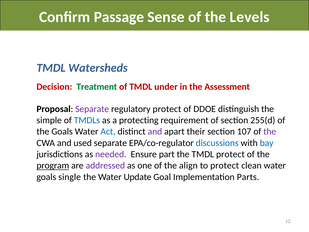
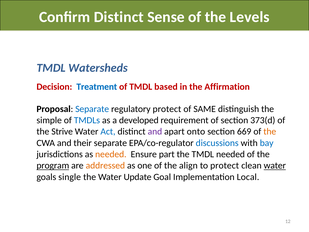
Confirm Passage: Passage -> Distinct
Treatment colour: green -> blue
under: under -> based
Assessment: Assessment -> Affirmation
Separate at (92, 109) colour: purple -> blue
DDOE: DDOE -> SAME
protecting: protecting -> developed
255(d: 255(d -> 373(d
the Goals: Goals -> Strive
their: their -> onto
107: 107 -> 669
the at (270, 131) colour: purple -> orange
used: used -> their
needed at (111, 154) colour: purple -> orange
TMDL protect: protect -> needed
addressed colour: purple -> orange
water at (275, 165) underline: none -> present
Parts: Parts -> Local
